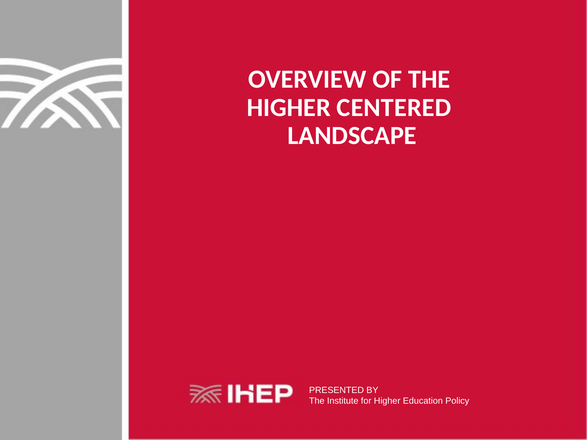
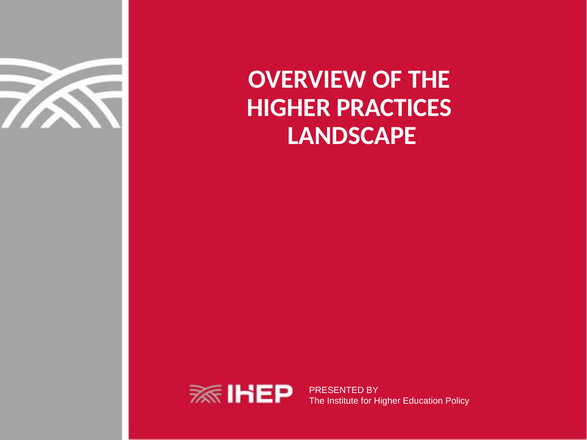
CENTERED: CENTERED -> PRACTICES
